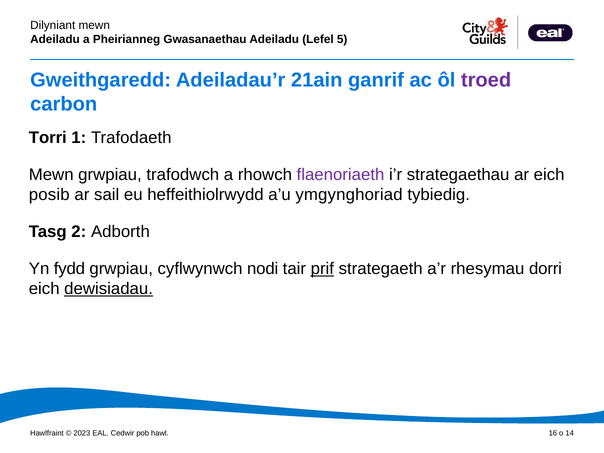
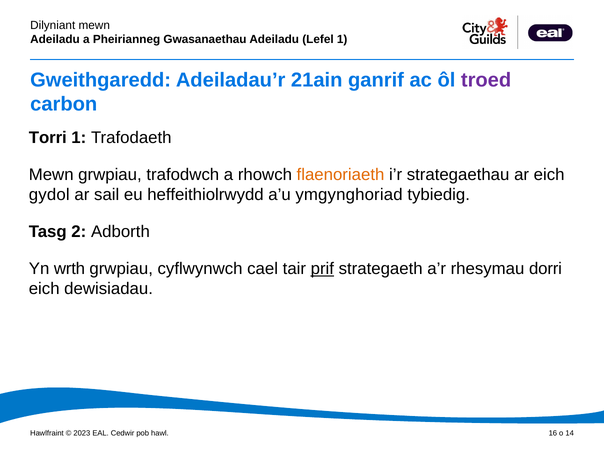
5 at (342, 39): 5 -> 1
flaenoriaeth colour: purple -> orange
posib: posib -> gydol
fydd: fydd -> wrth
nodi: nodi -> cael
dewisiadau underline: present -> none
